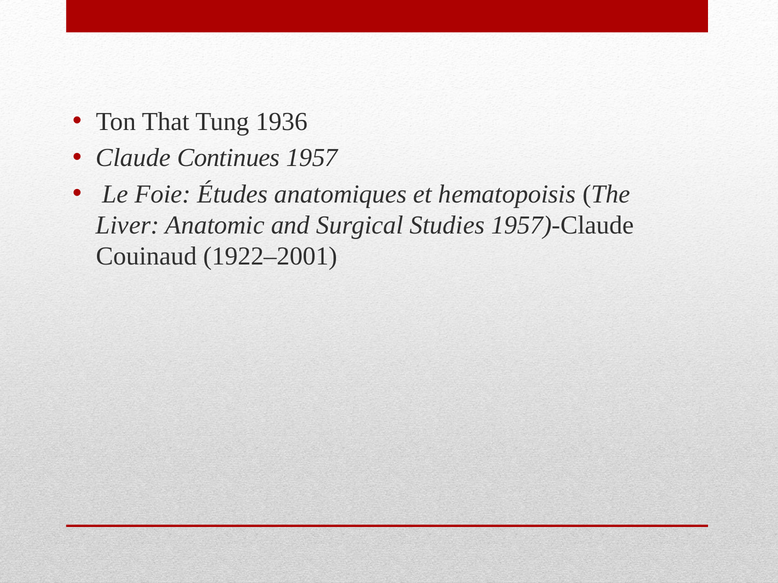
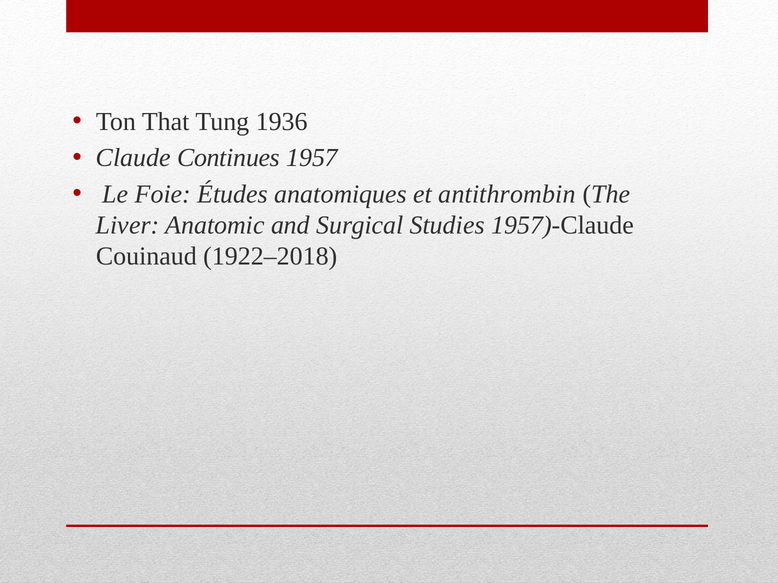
hematopoisis: hematopoisis -> antithrombin
1922–2001: 1922–2001 -> 1922–2018
